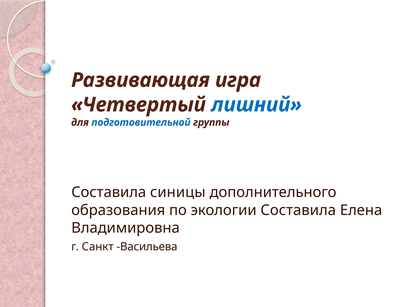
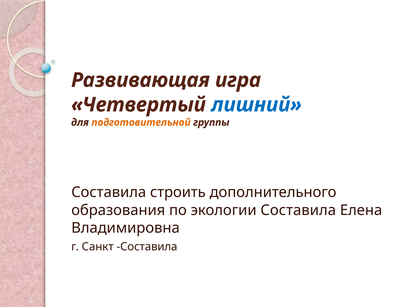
подготовительной colour: blue -> orange
синицы: синицы -> строить
Санкт Васильева: Васильева -> Составила
